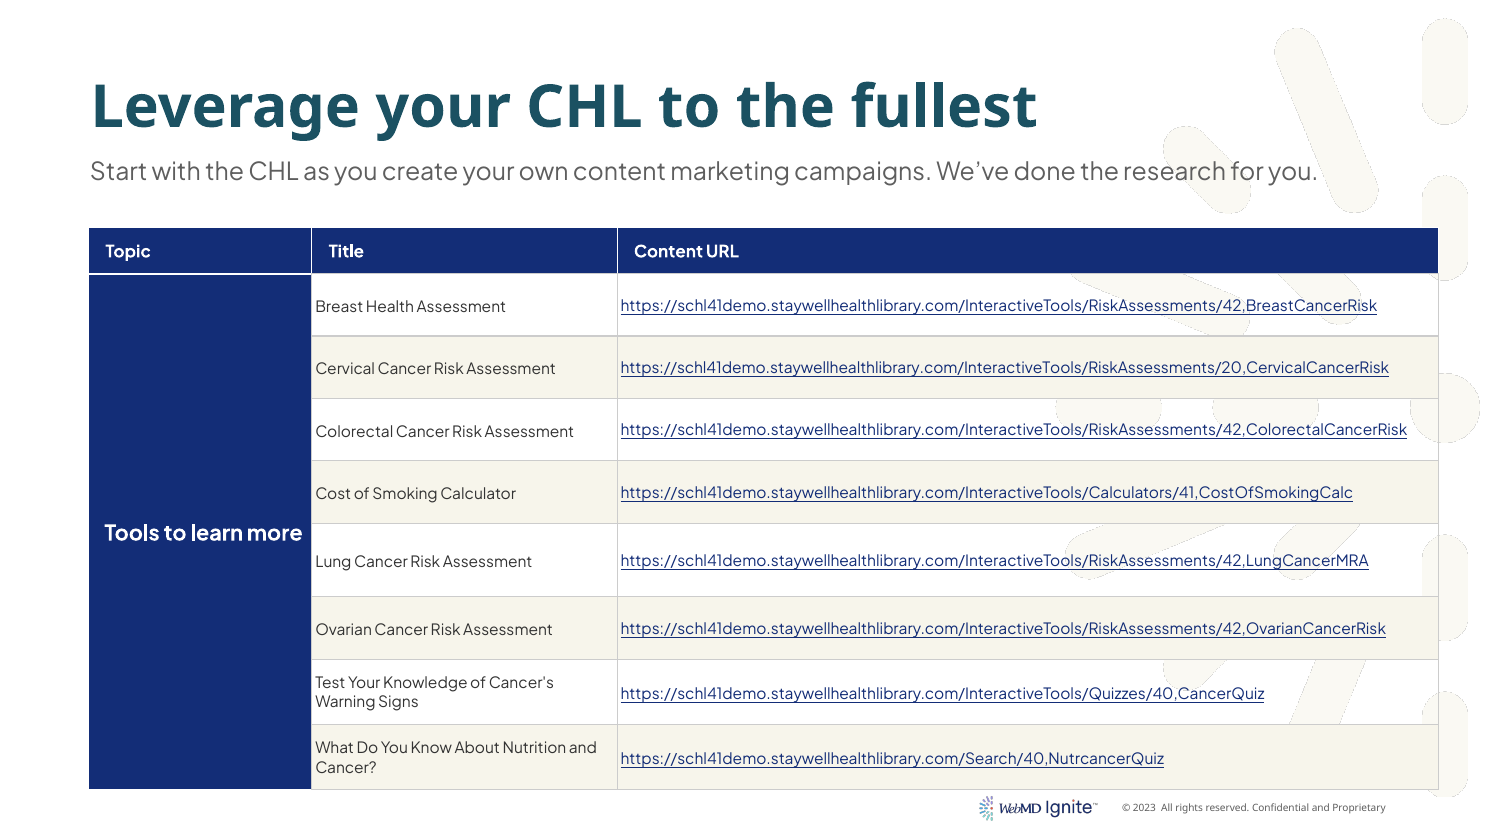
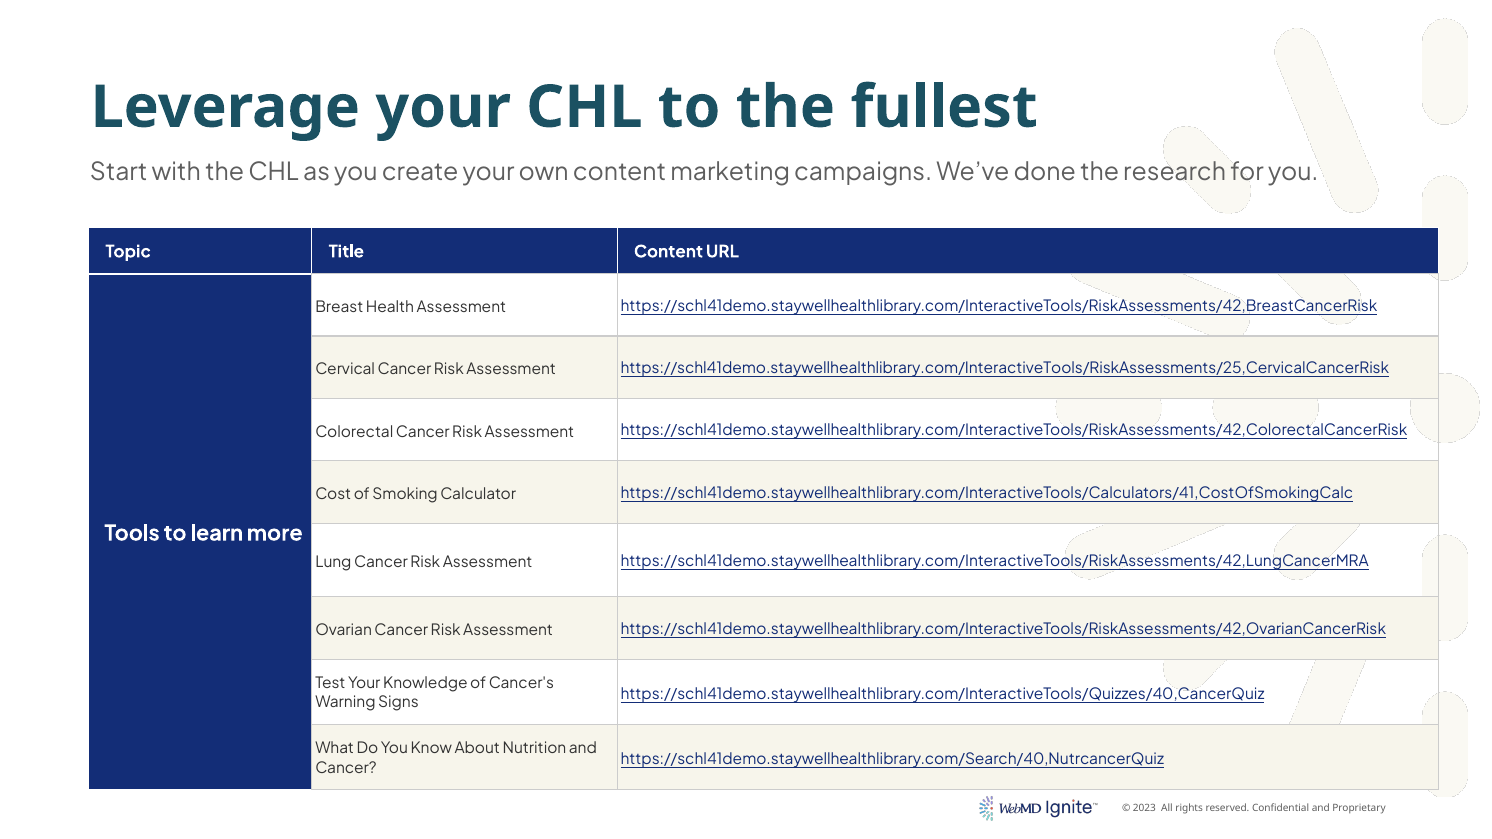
https://schl41demo.staywellhealthlibrary.com/InteractiveTools/RiskAssessments/20,CervicalCancerRisk: https://schl41demo.staywellhealthlibrary.com/InteractiveTools/RiskAssessments/20,CervicalCancerRisk -> https://schl41demo.staywellhealthlibrary.com/InteractiveTools/RiskAssessments/25,CervicalCancerRisk
